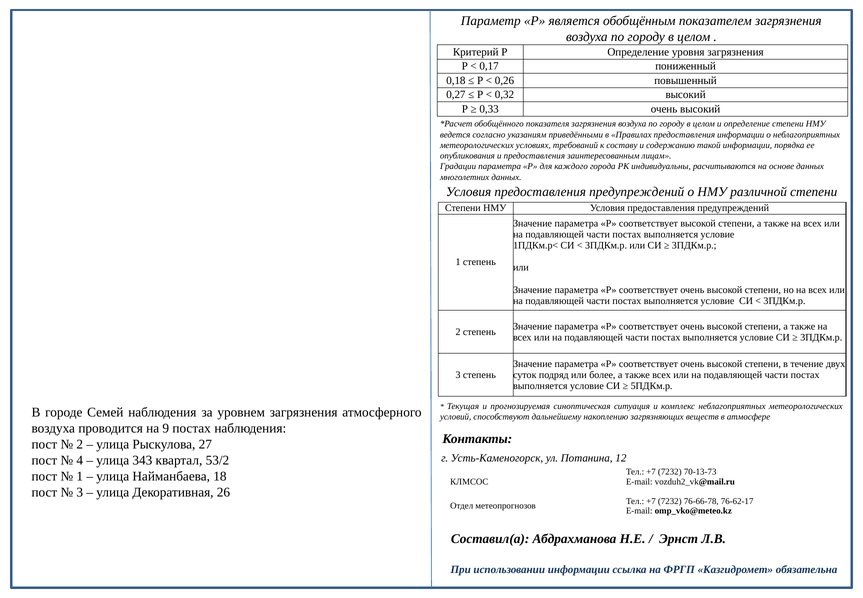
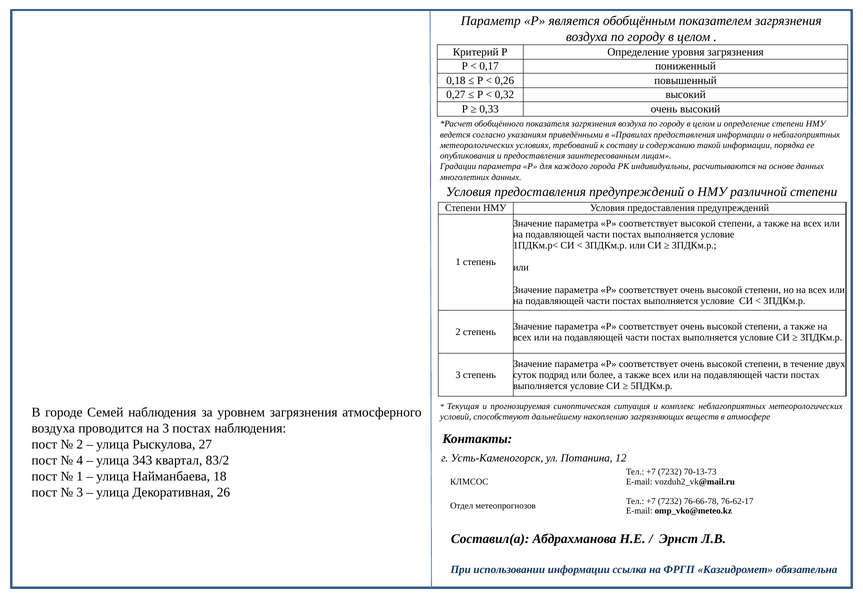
на 9: 9 -> 3
53/2: 53/2 -> 83/2
